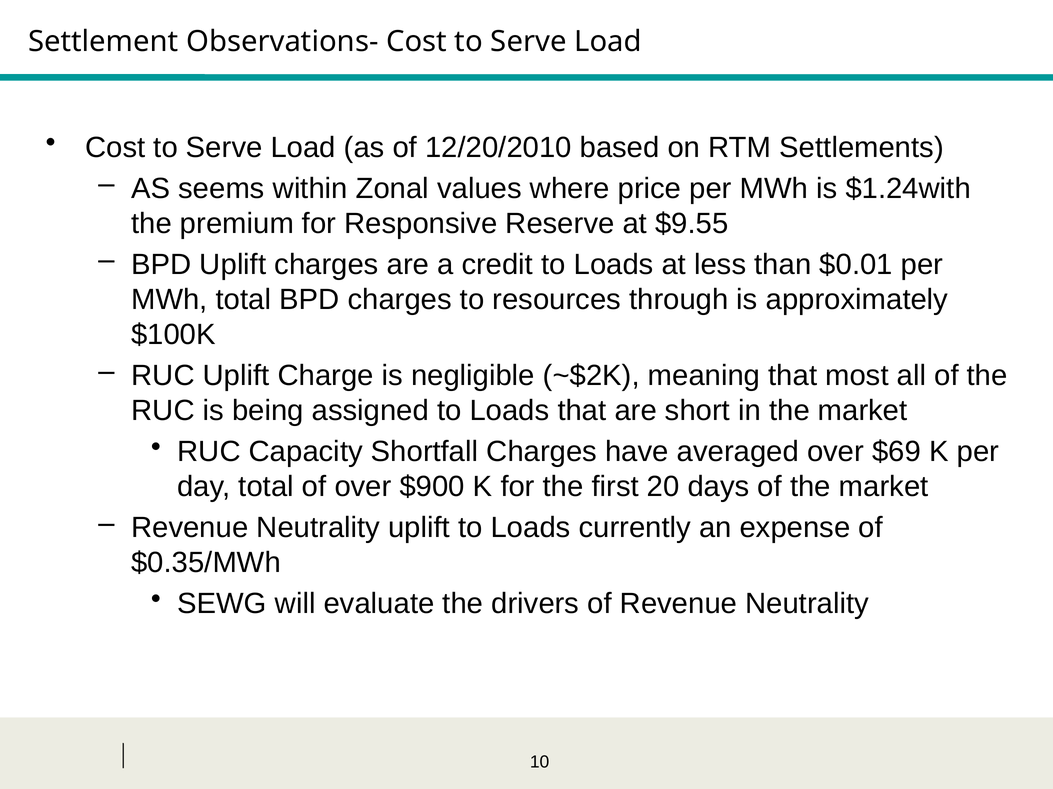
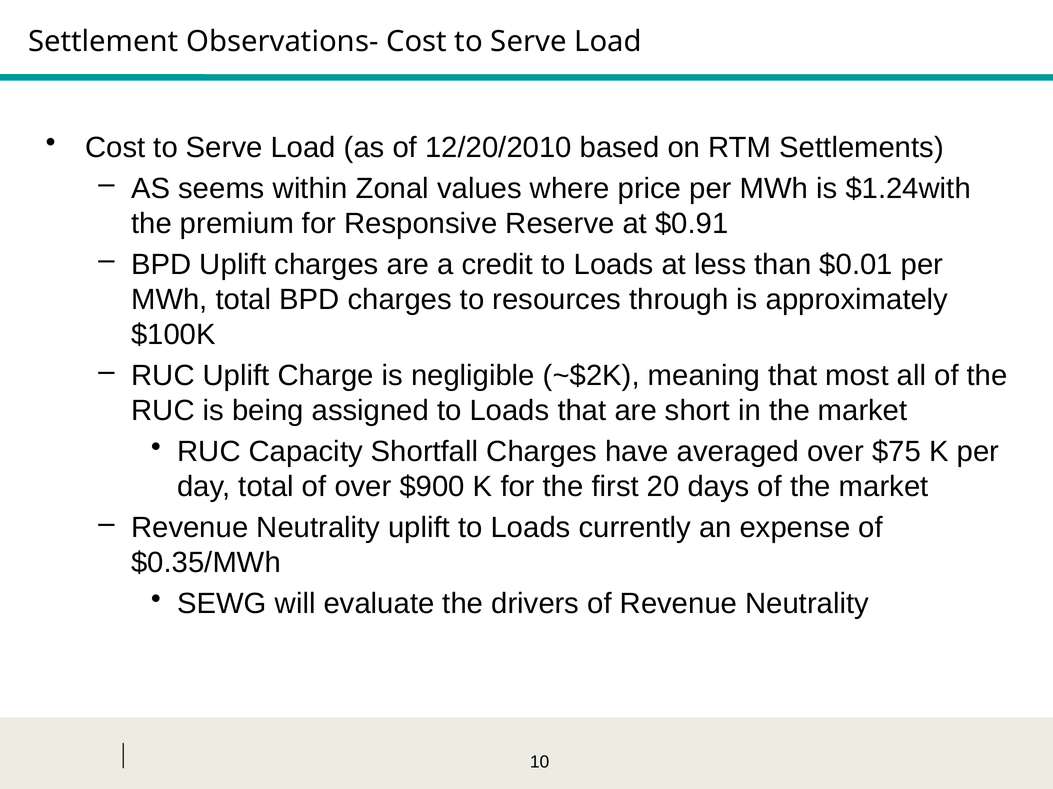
$9.55: $9.55 -> $0.91
$69: $69 -> $75
